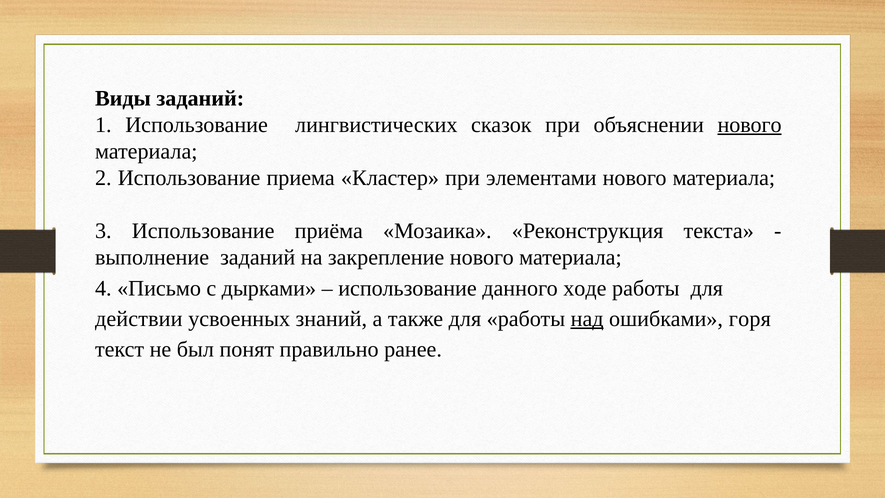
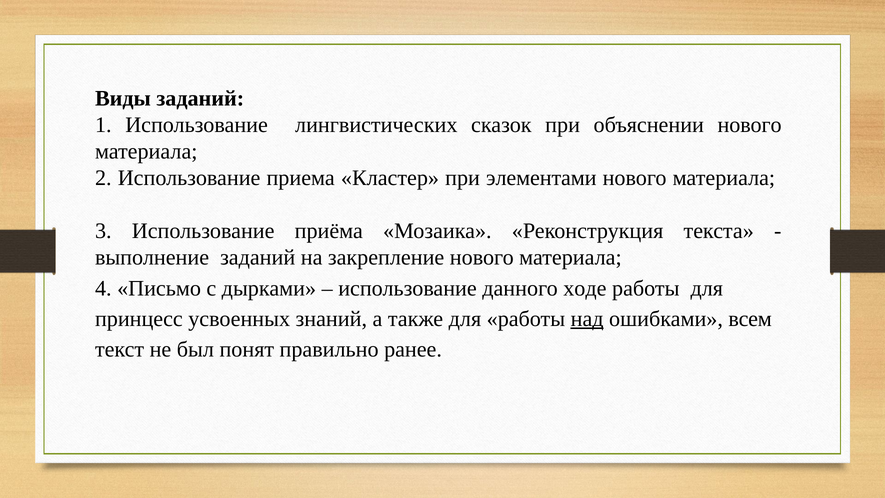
нового at (750, 125) underline: present -> none
действии: действии -> принцесс
горя: горя -> всем
